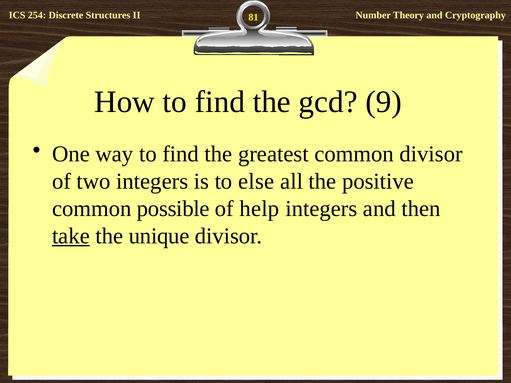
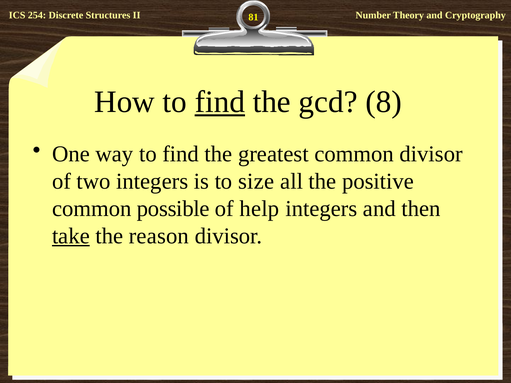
find at (220, 102) underline: none -> present
9: 9 -> 8
else: else -> size
unique: unique -> reason
